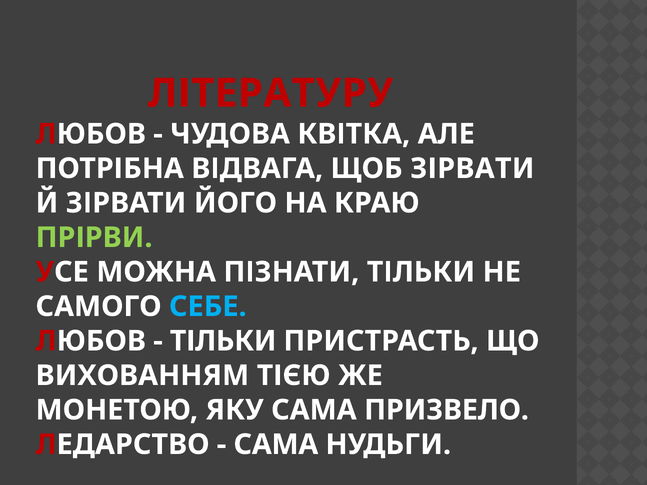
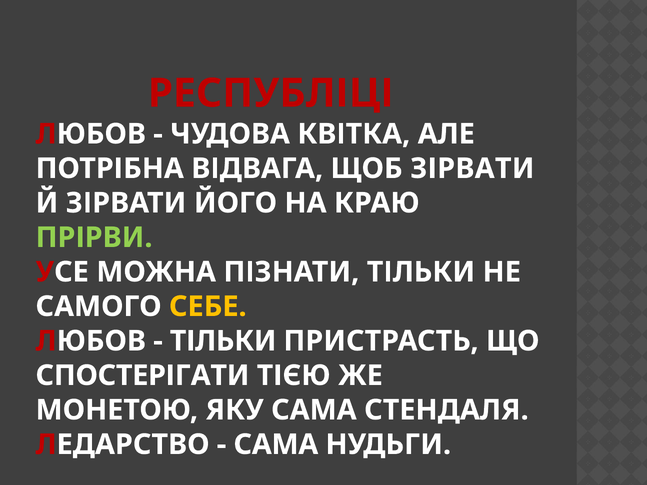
ЛІТЕРАТУРУ: ЛІТЕРАТУРУ -> РЕСПУБЛІЦІ
СЕБЕ colour: light blue -> yellow
ВИХОВАННЯМ: ВИХОВАННЯМ -> СПОСТЕРІГАТИ
ПРИЗВЕЛО: ПРИЗВЕЛО -> СТЕНДАЛЯ
